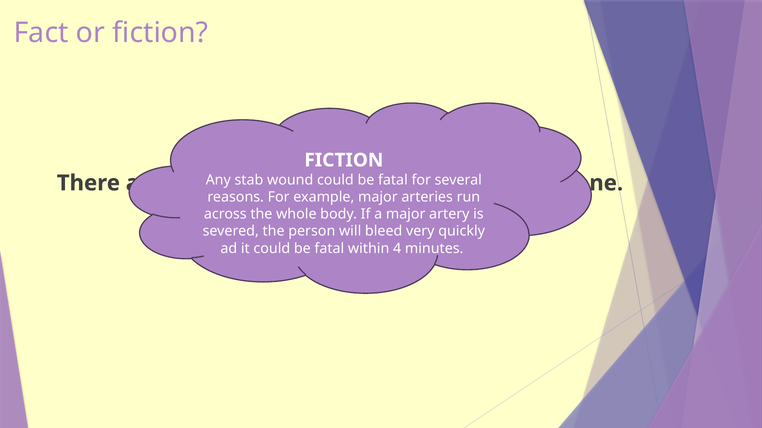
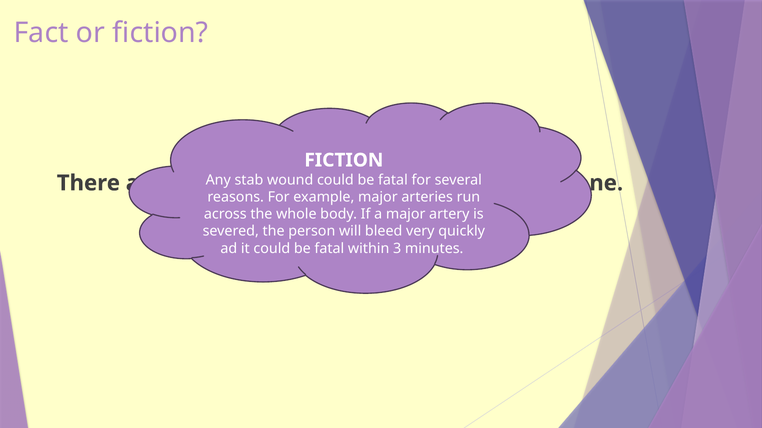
4: 4 -> 3
